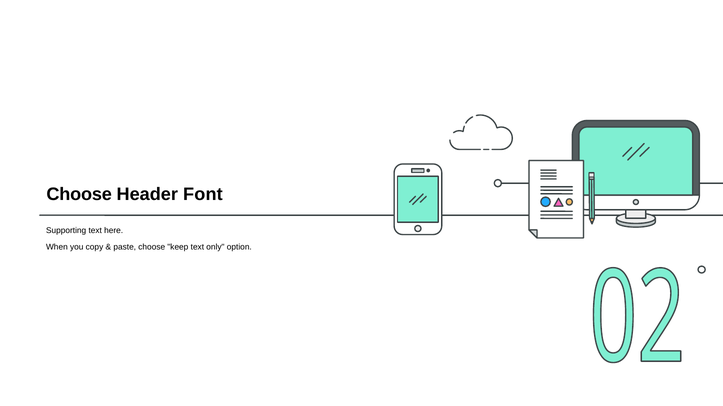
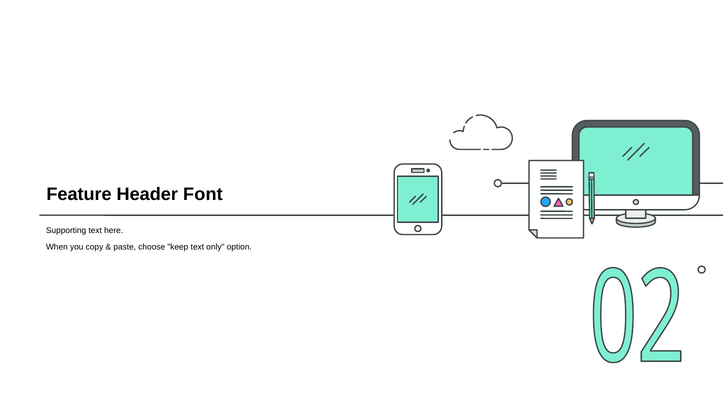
Choose at (79, 195): Choose -> Feature
